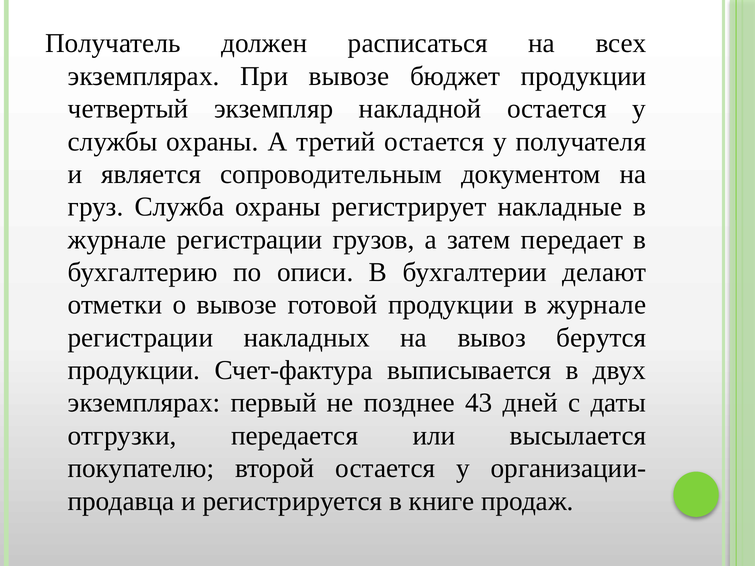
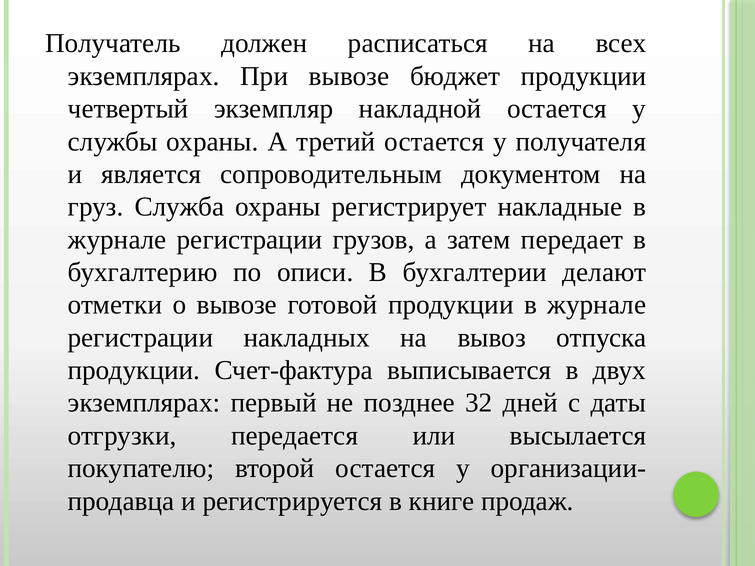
берутся: берутся -> отпуска
43: 43 -> 32
